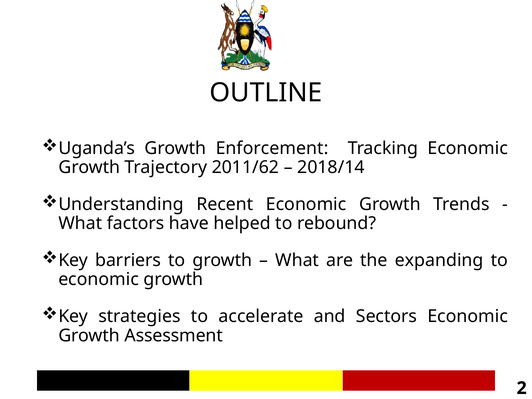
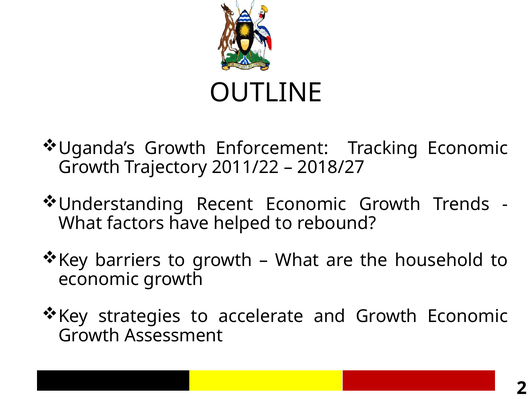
2011/62: 2011/62 -> 2011/22
2018/14: 2018/14 -> 2018/27
expanding: expanding -> household
and Sectors: Sectors -> Growth
